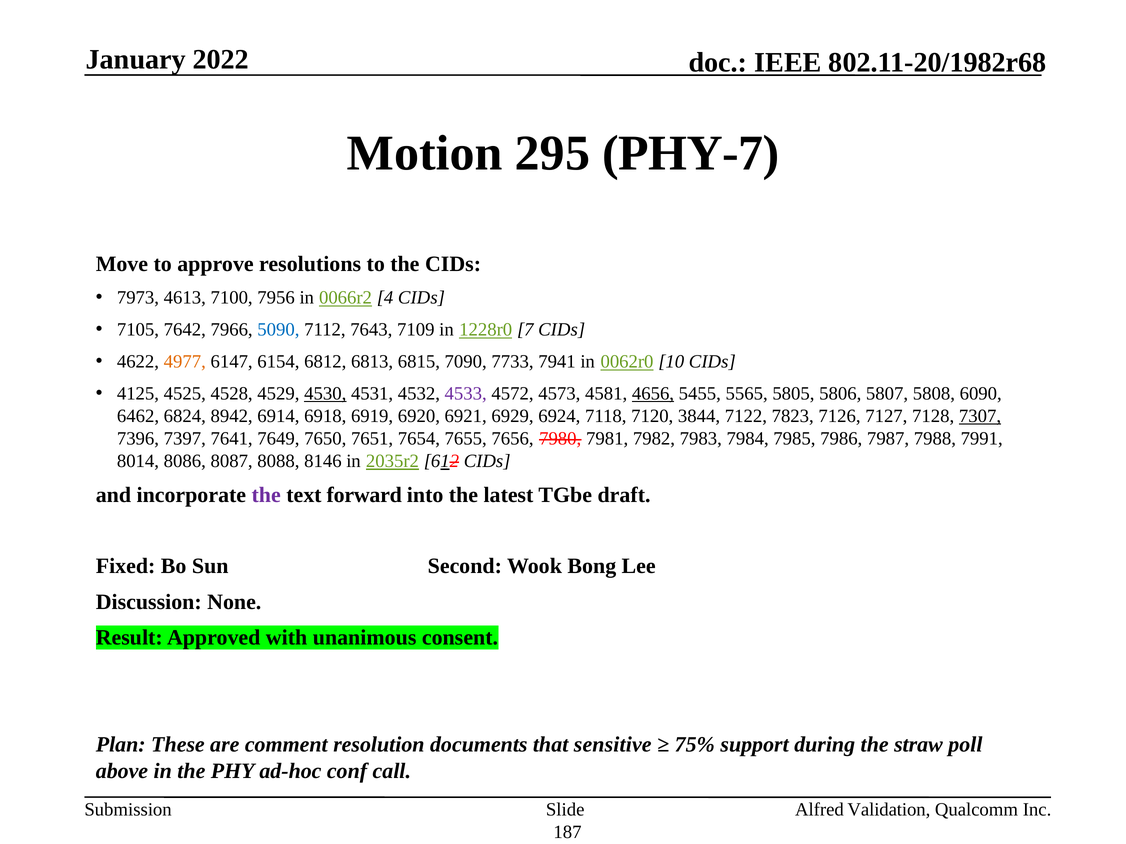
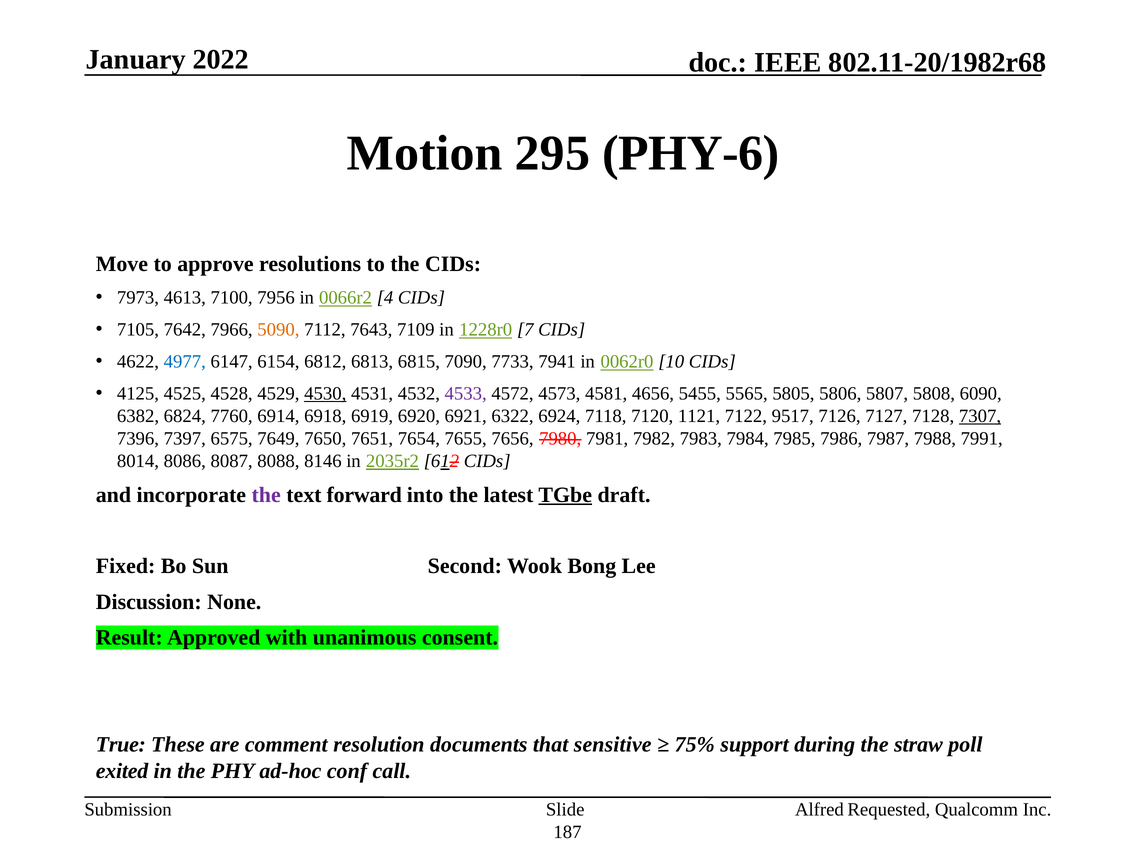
PHY-7: PHY-7 -> PHY-6
5090 colour: blue -> orange
4977 colour: orange -> blue
4656 underline: present -> none
6462: 6462 -> 6382
8942: 8942 -> 7760
6929: 6929 -> 6322
3844: 3844 -> 1121
7823: 7823 -> 9517
7641: 7641 -> 6575
TGbe underline: none -> present
Plan: Plan -> True
above: above -> exited
Validation: Validation -> Requested
